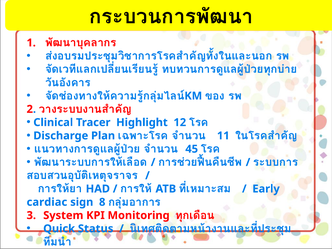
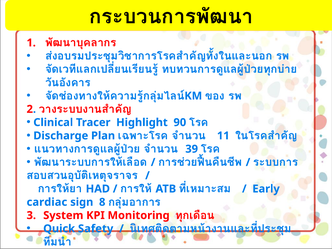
12: 12 -> 90
45: 45 -> 39
Status: Status -> Safety
